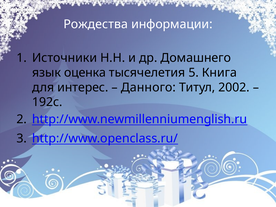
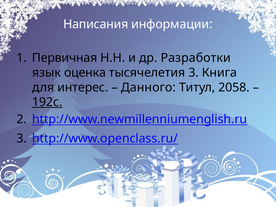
Рождества: Рождества -> Написания
Источники: Источники -> Первичная
Домашнего: Домашнего -> Разработки
тысячелетия 5: 5 -> 3
2002: 2002 -> 2058
192с underline: none -> present
